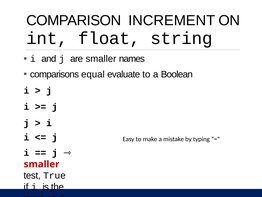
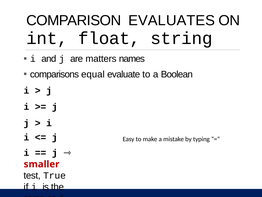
INCREMENT: INCREMENT -> EVALUATES
are smaller: smaller -> matters
